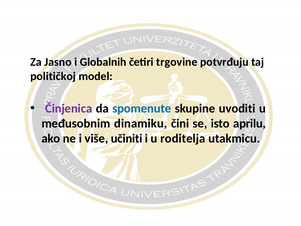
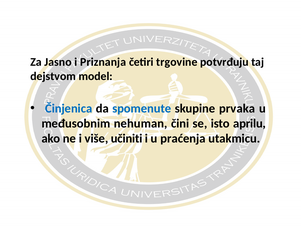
Globalnih: Globalnih -> Priznanja
političkoj: političkoj -> dejstvom
Činjenica colour: purple -> blue
uvoditi: uvoditi -> prvaka
dinamiku: dinamiku -> nehuman
roditelja: roditelja -> praćenja
